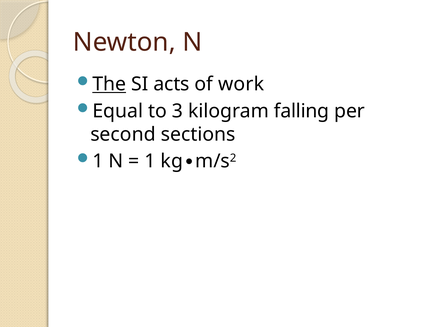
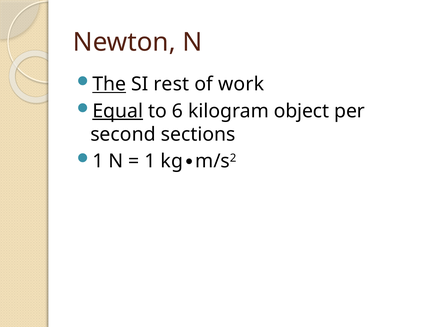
acts: acts -> rest
Equal underline: none -> present
3: 3 -> 6
falling: falling -> object
